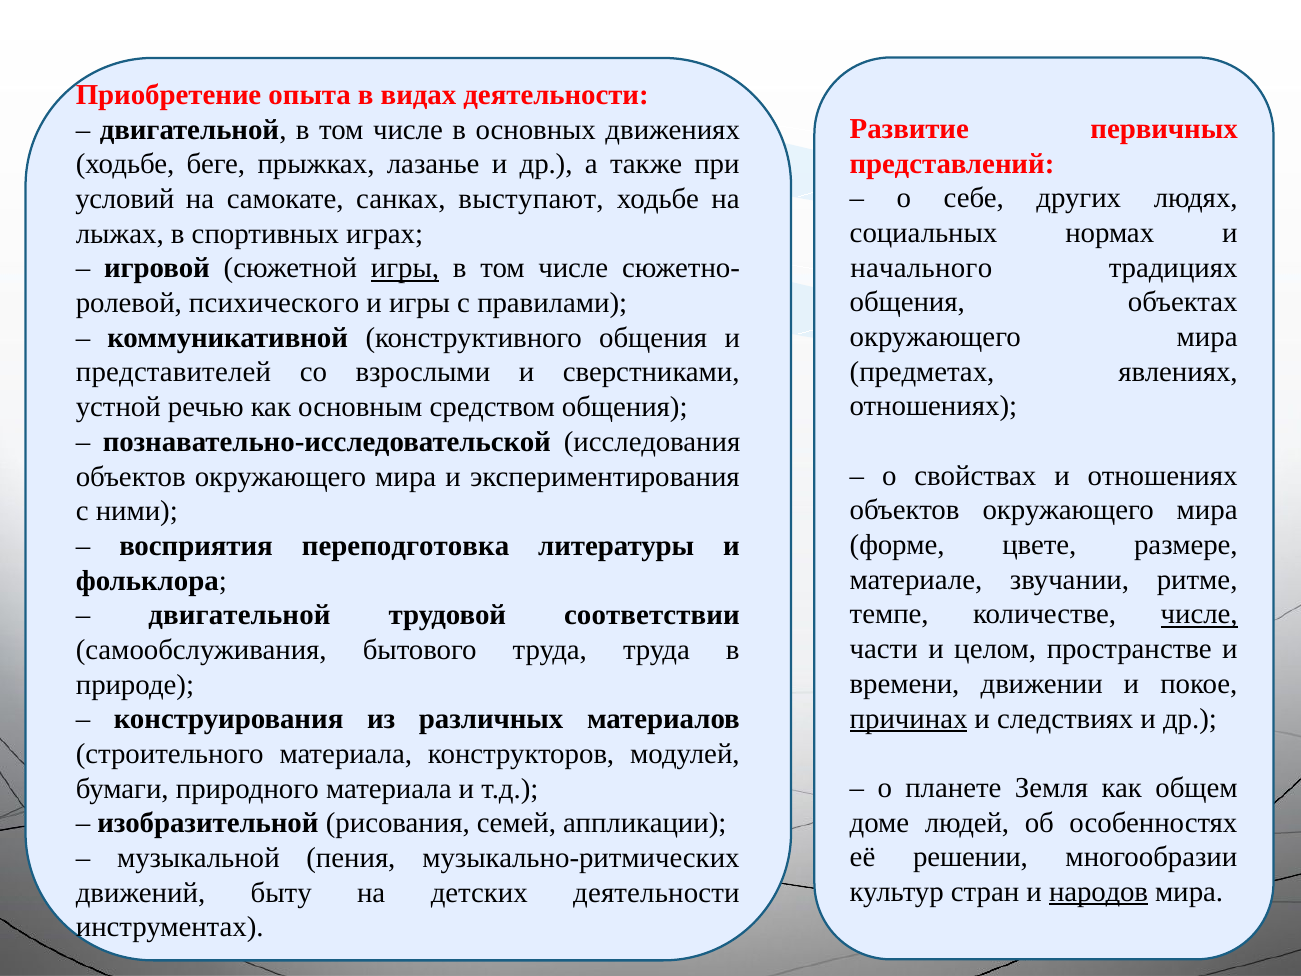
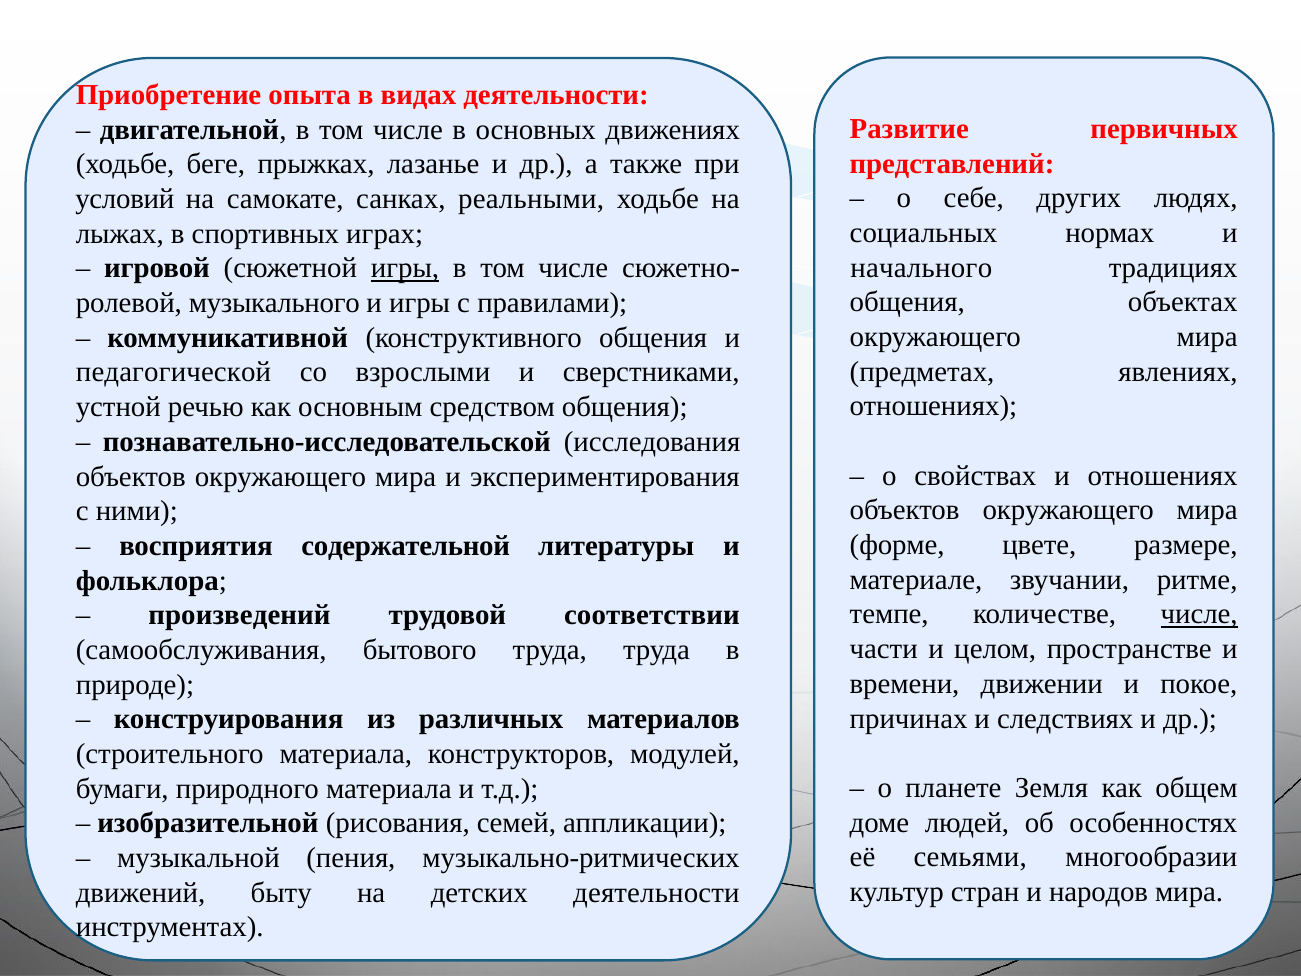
выступают: выступают -> реальными
психического: психического -> музыкального
представителей: представителей -> педагогической
переподготовка: переподготовка -> содержательной
двигательной at (239, 615): двигательной -> произведений
причинах underline: present -> none
решении: решении -> семьями
народов underline: present -> none
